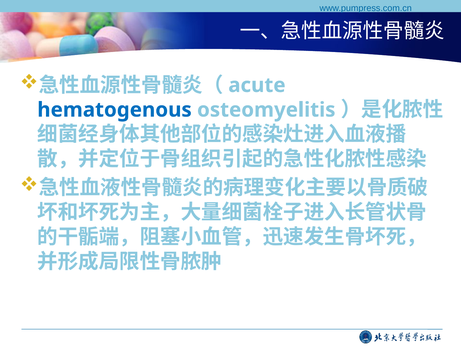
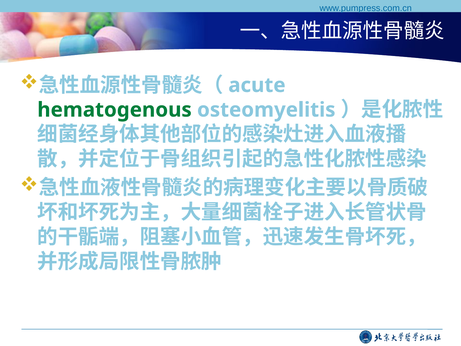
hematogenous colour: blue -> green
